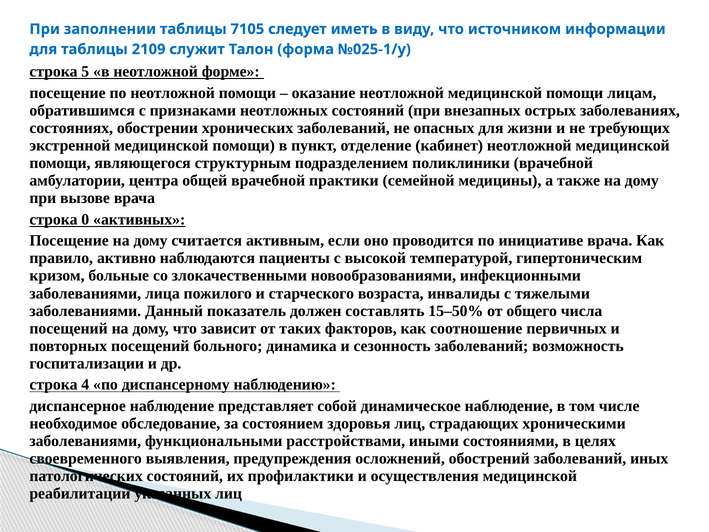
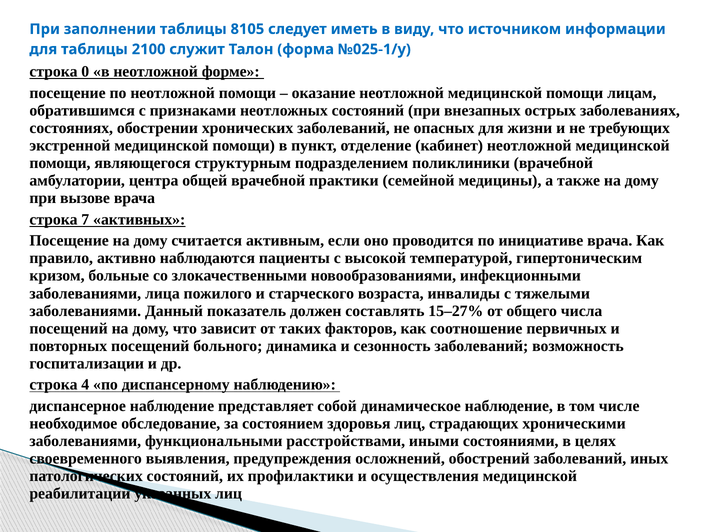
7105: 7105 -> 8105
2109: 2109 -> 2100
5: 5 -> 0
0: 0 -> 7
15–50%: 15–50% -> 15–27%
